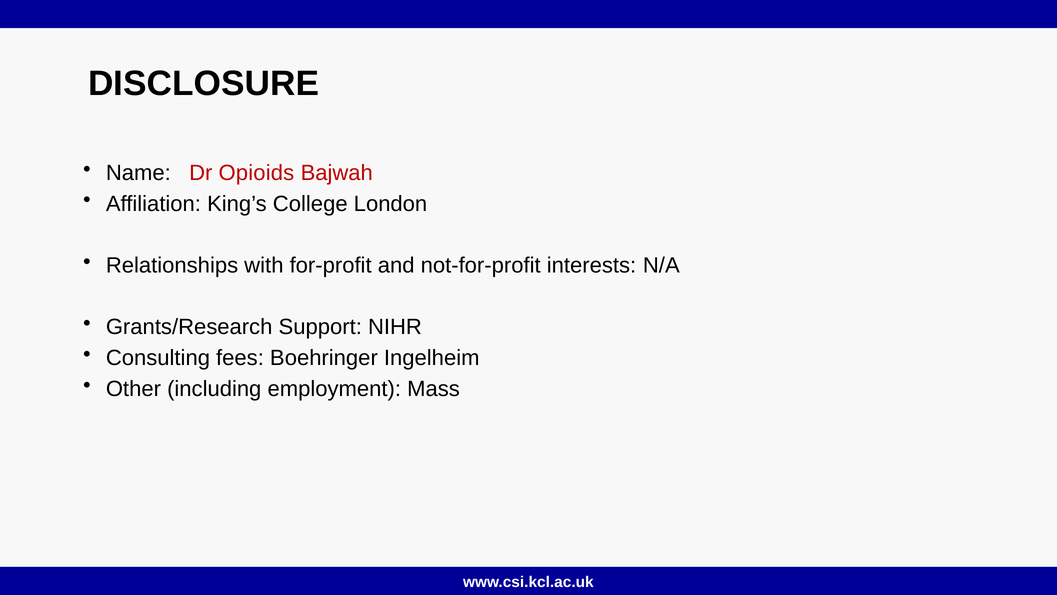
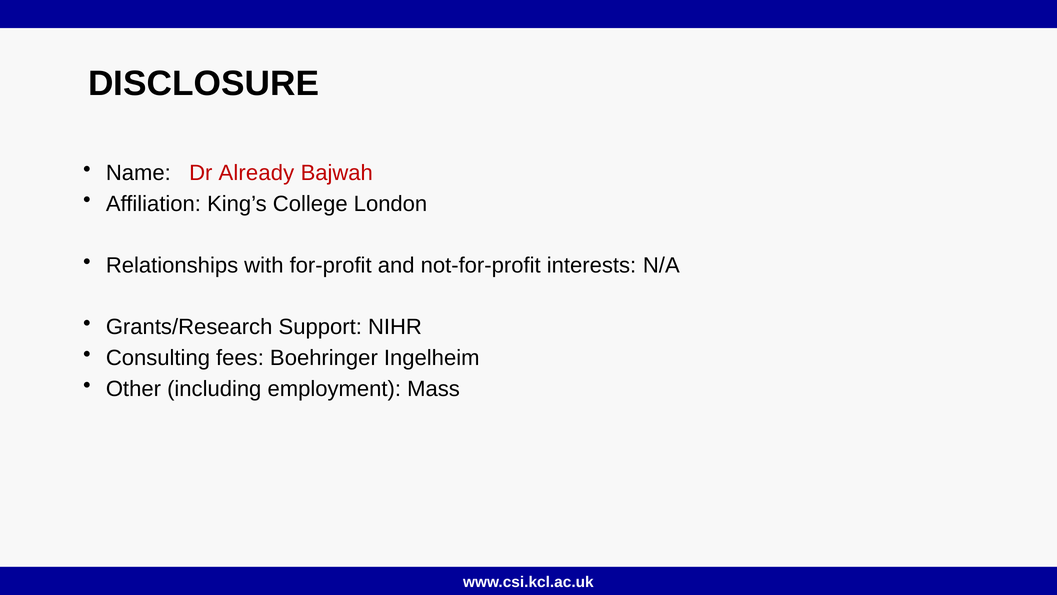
Opioids: Opioids -> Already
